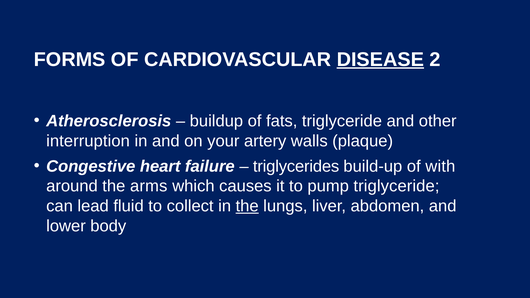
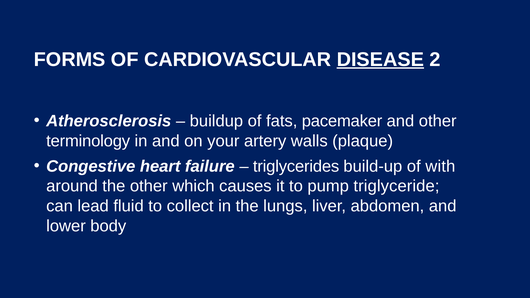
fats triglyceride: triglyceride -> pacemaker
interruption: interruption -> terminology
the arms: arms -> other
the at (247, 206) underline: present -> none
